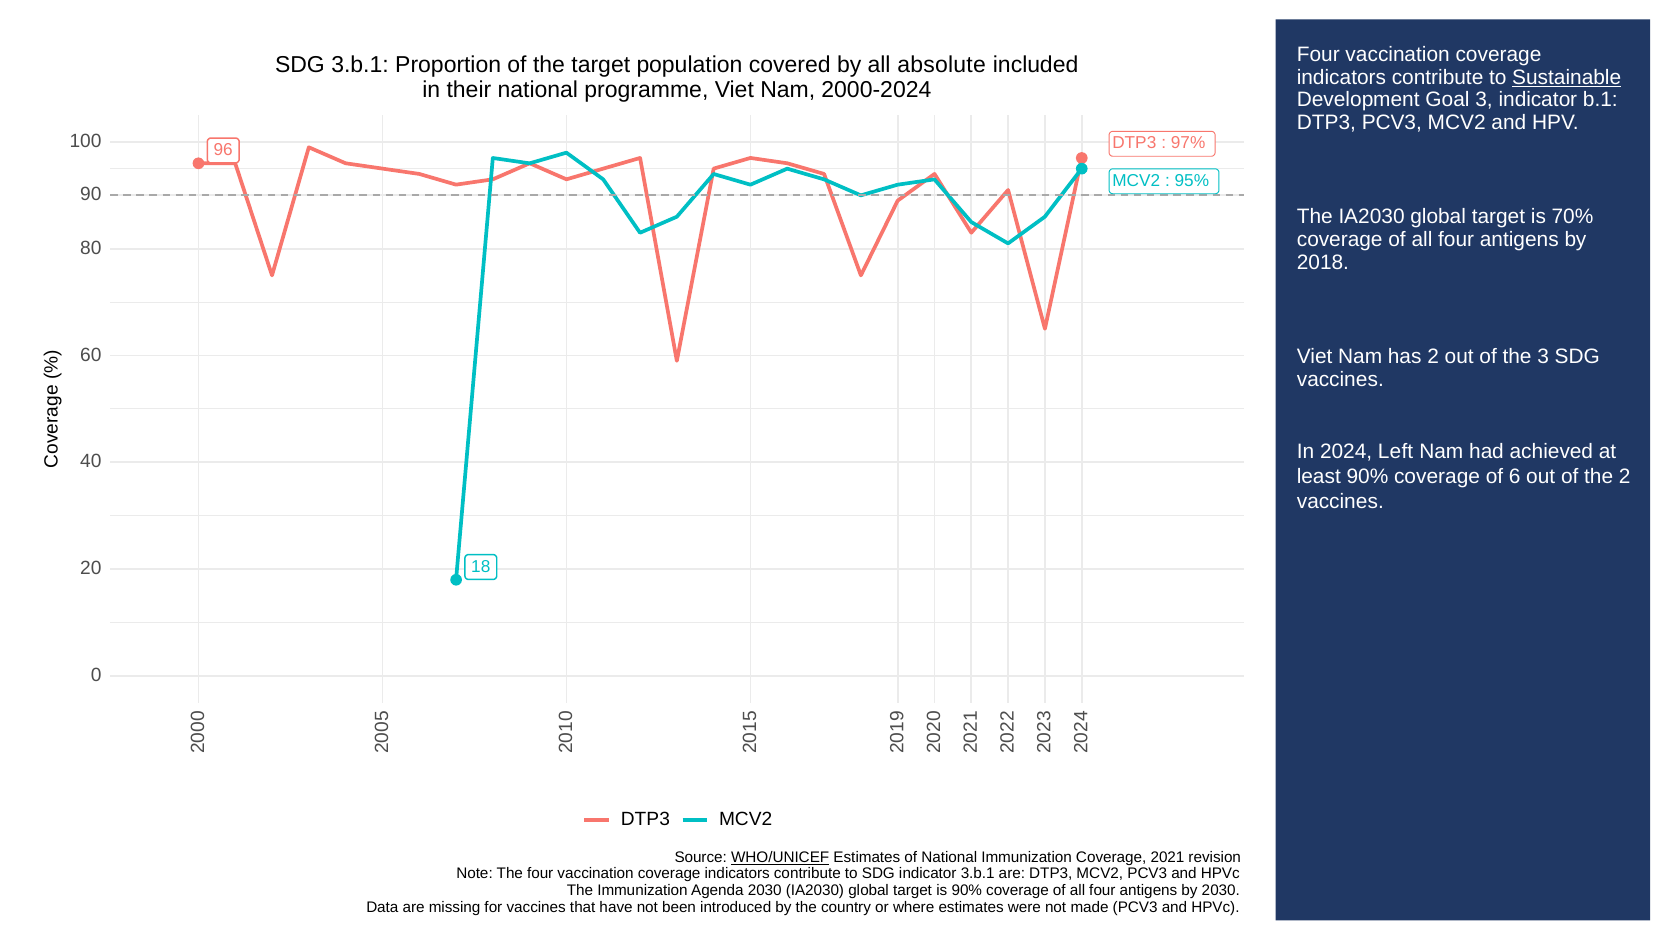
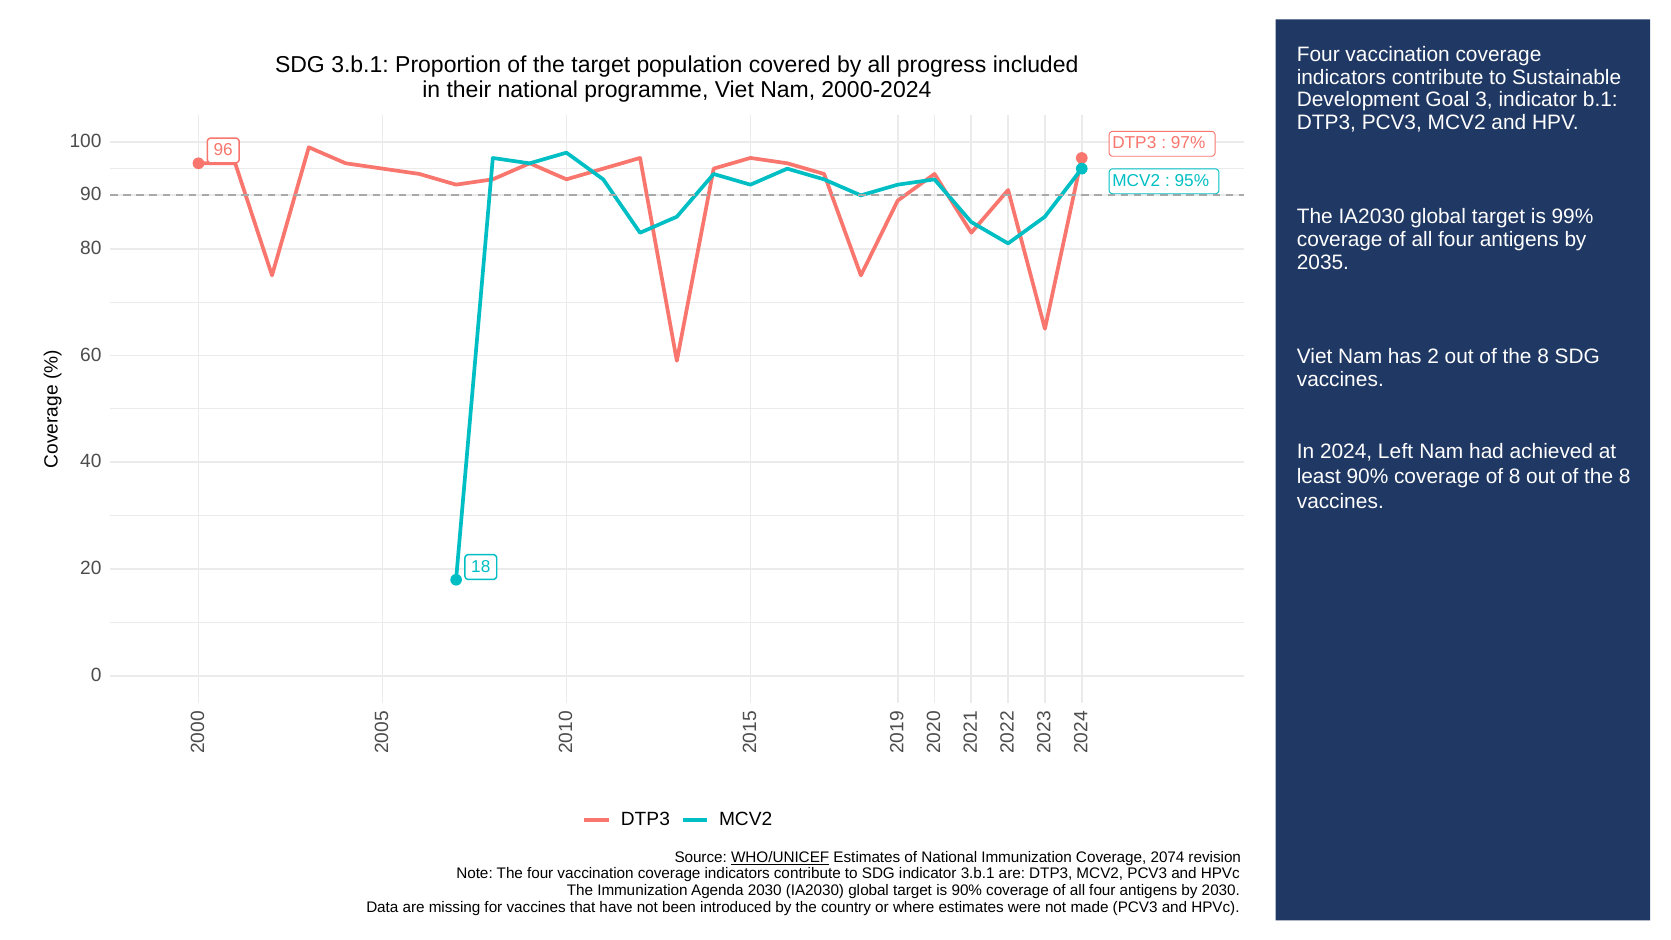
absolute: absolute -> progress
Sustainable underline: present -> none
70%: 70% -> 99%
2018: 2018 -> 2035
3 at (1543, 357): 3 -> 8
of 6: 6 -> 8
2 at (1625, 477): 2 -> 8
2021: 2021 -> 2074
